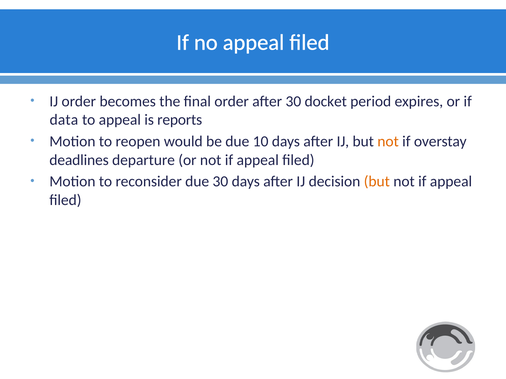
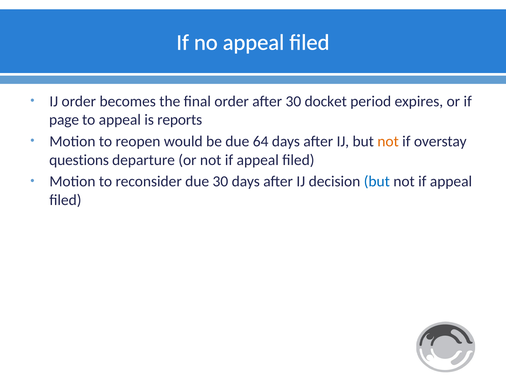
data: data -> page
10: 10 -> 64
deadlines: deadlines -> questions
but at (377, 182) colour: orange -> blue
